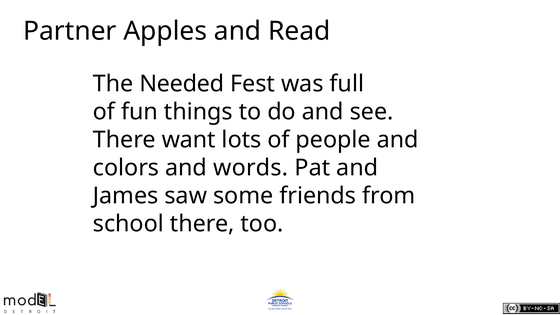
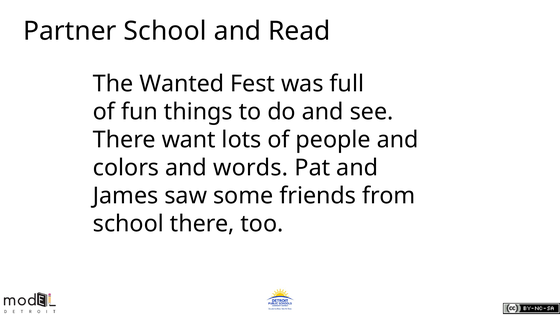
Partner Apples: Apples -> School
Needed: Needed -> Wanted
